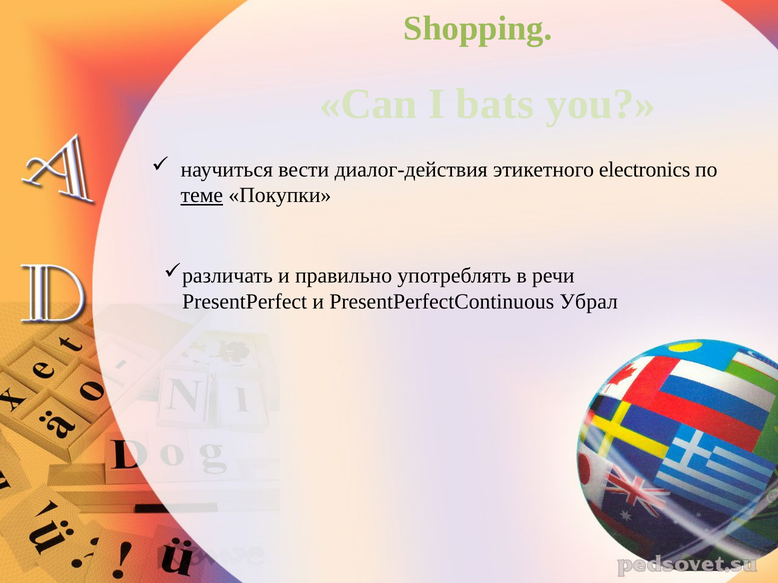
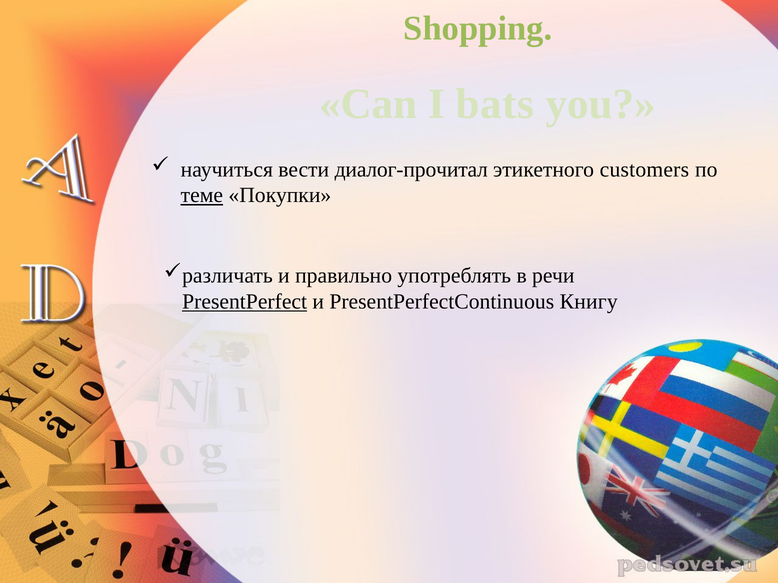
диалог-действия: диалог-действия -> диалог-прочитал
electronics: electronics -> customers
PresentPerfect underline: none -> present
Убрал: Убрал -> Книгу
